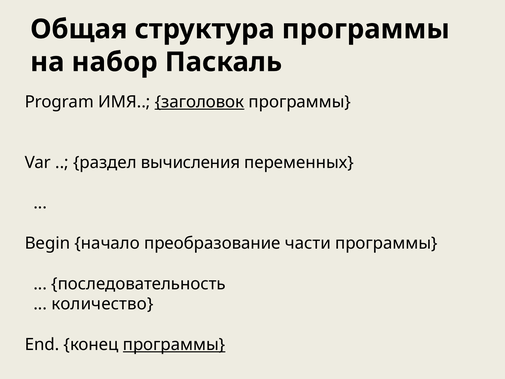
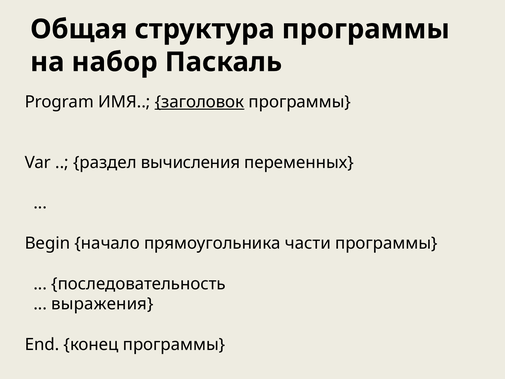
преобразование: преобразование -> прямоугольника
количество: количество -> выражения
программы at (174, 344) underline: present -> none
